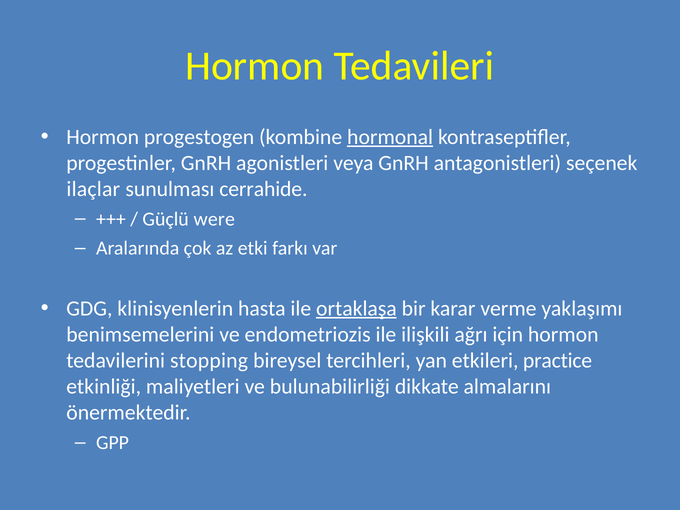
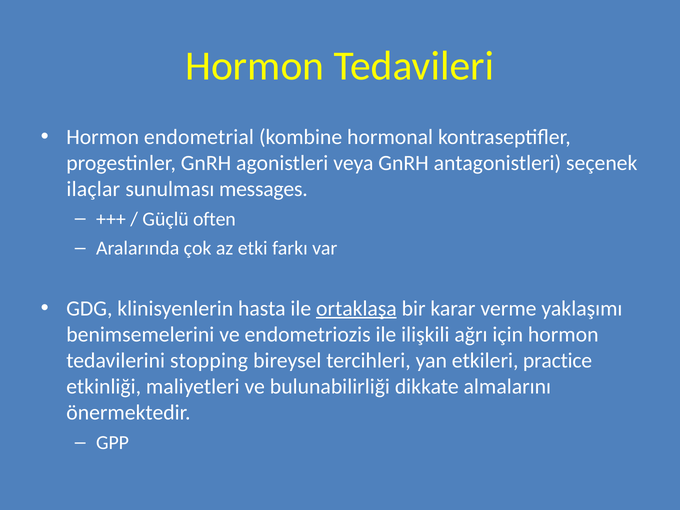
progestogen: progestogen -> endometrial
hormonal underline: present -> none
cerrahide: cerrahide -> messages
were: were -> often
